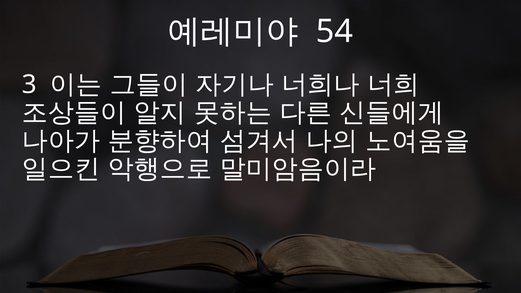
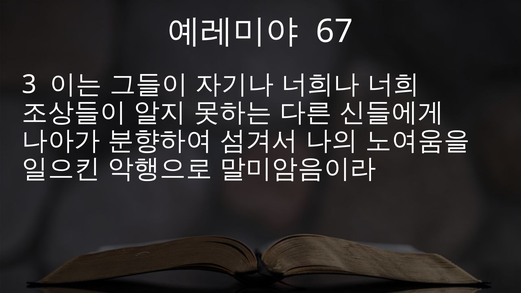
54: 54 -> 67
